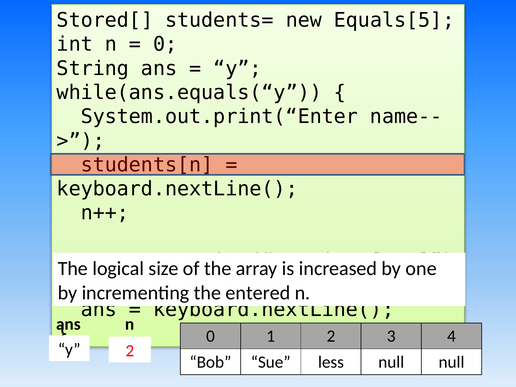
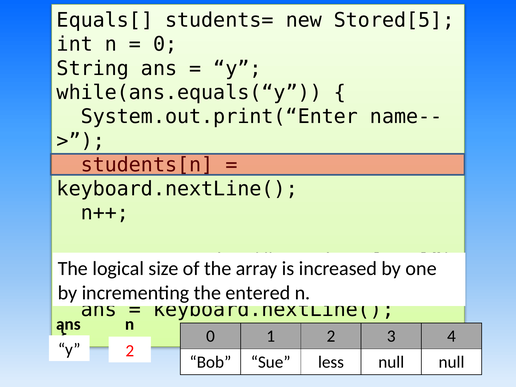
Stored[: Stored[ -> Equals[
Equals[5: Equals[5 -> Stored[5
